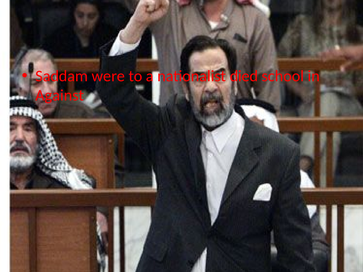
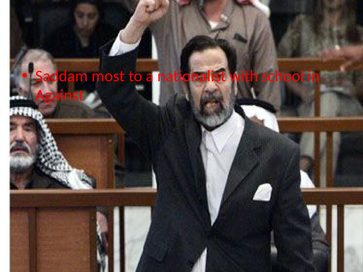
were: were -> most
died: died -> with
